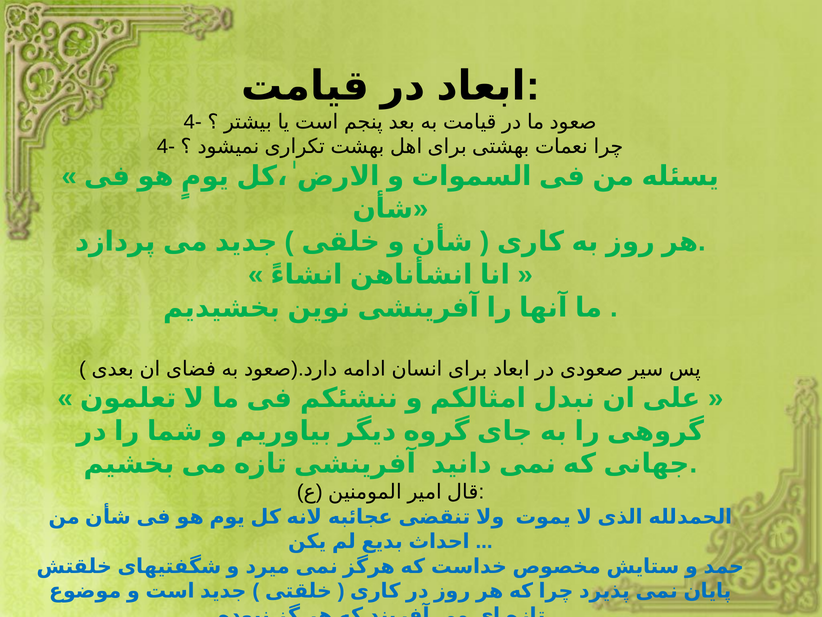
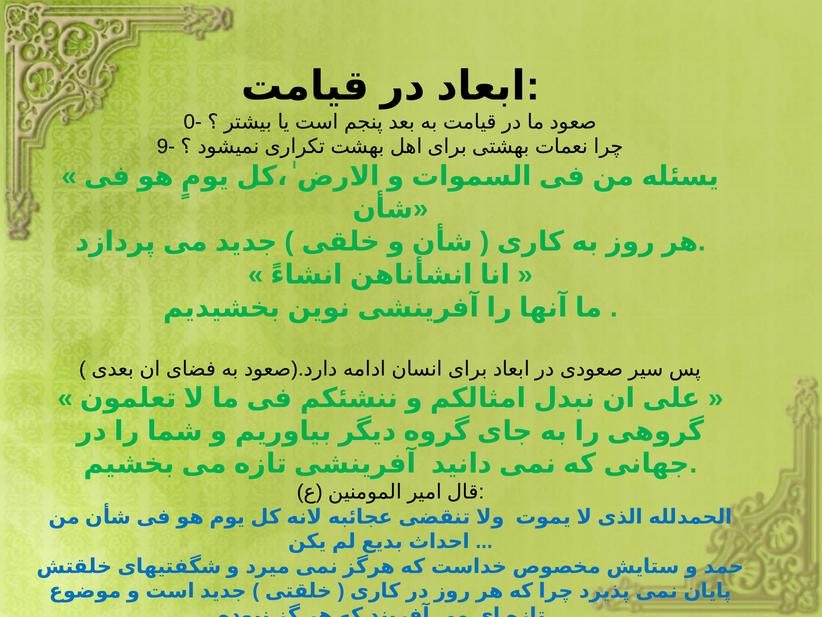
4- at (193, 122): 4- -> 0-
4- at (166, 147): 4- -> 9-
